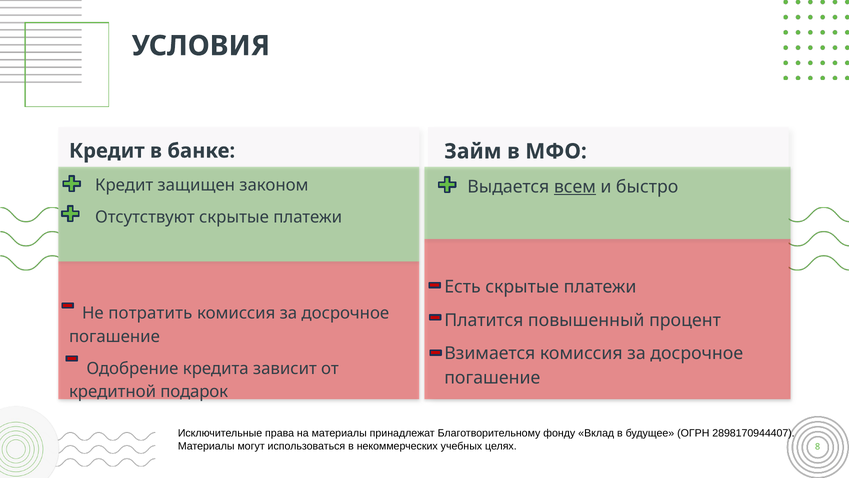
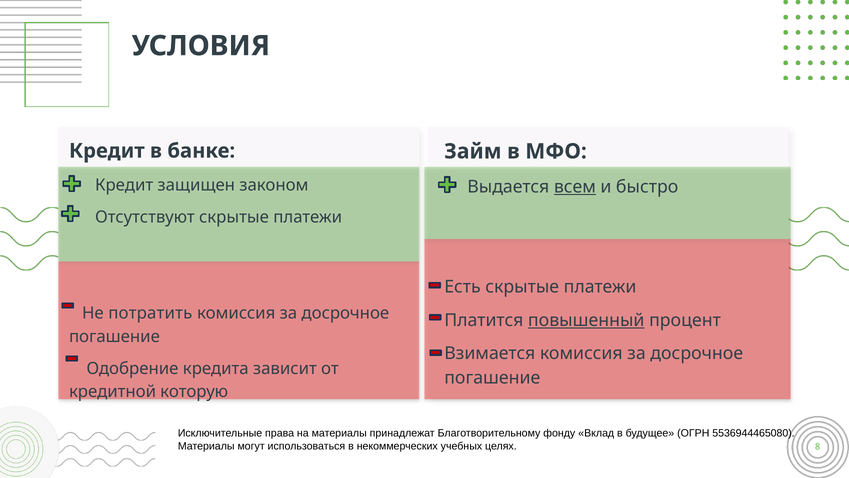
повышенный underline: none -> present
подарок: подарок -> которую
2898170944407: 2898170944407 -> 5536944465080
